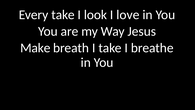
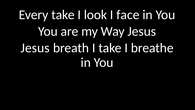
love: love -> face
Make at (35, 48): Make -> Jesus
